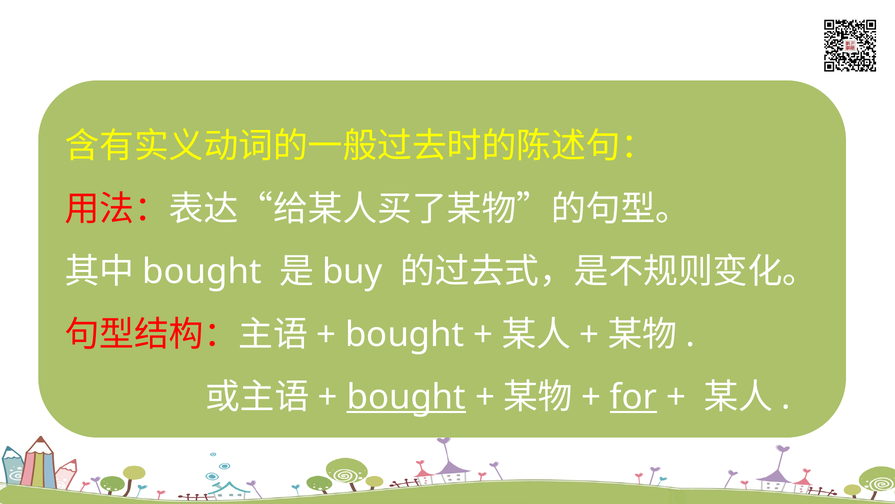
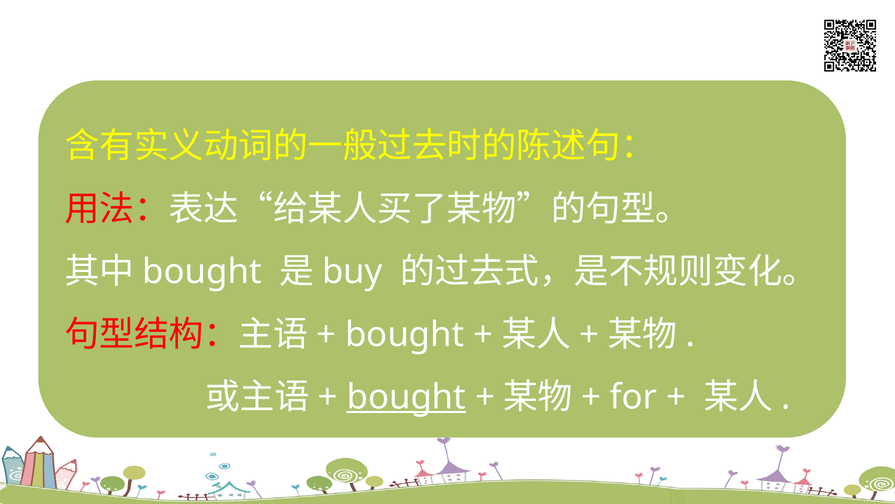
for underline: present -> none
